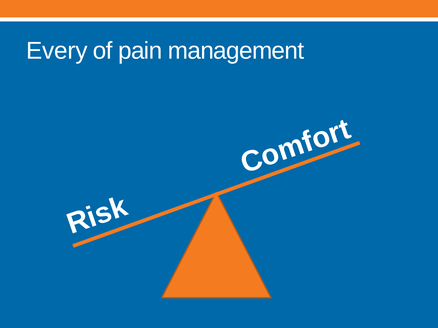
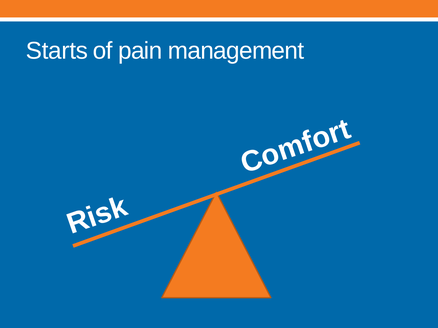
Every: Every -> Starts
